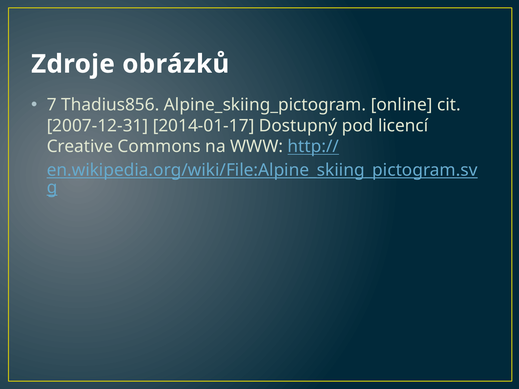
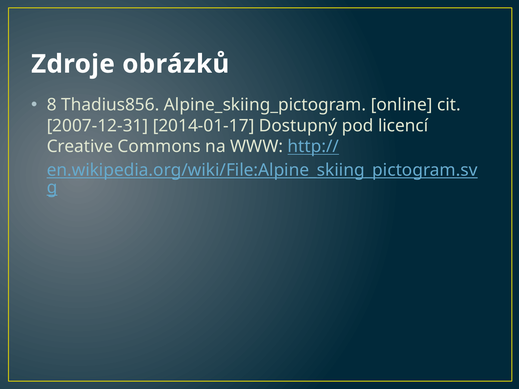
7: 7 -> 8
